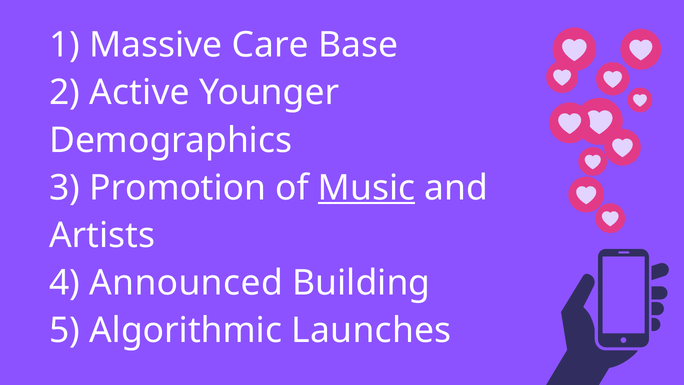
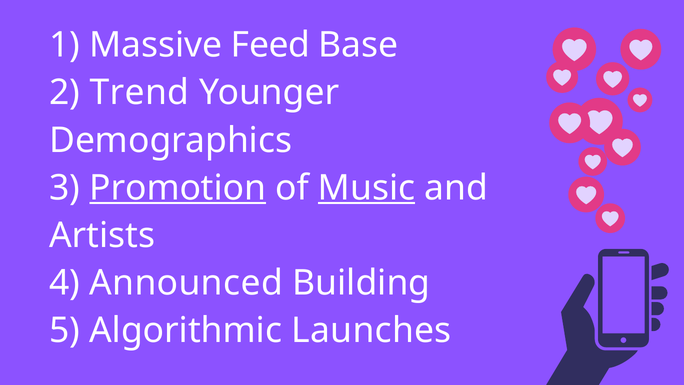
Care: Care -> Feed
Active: Active -> Trend
Promotion underline: none -> present
